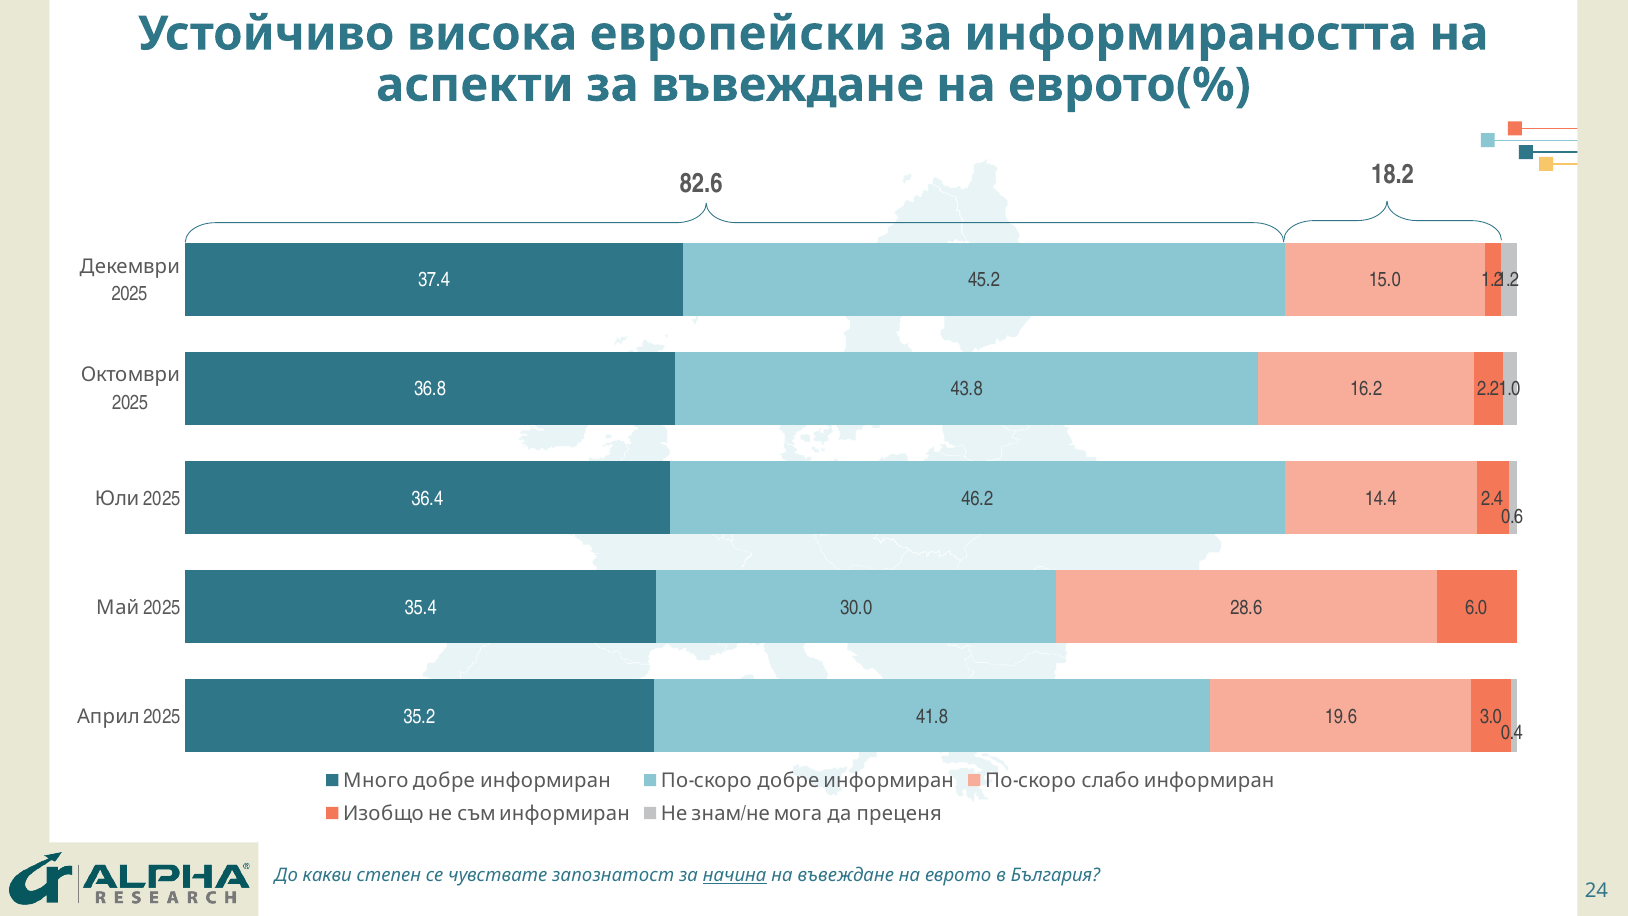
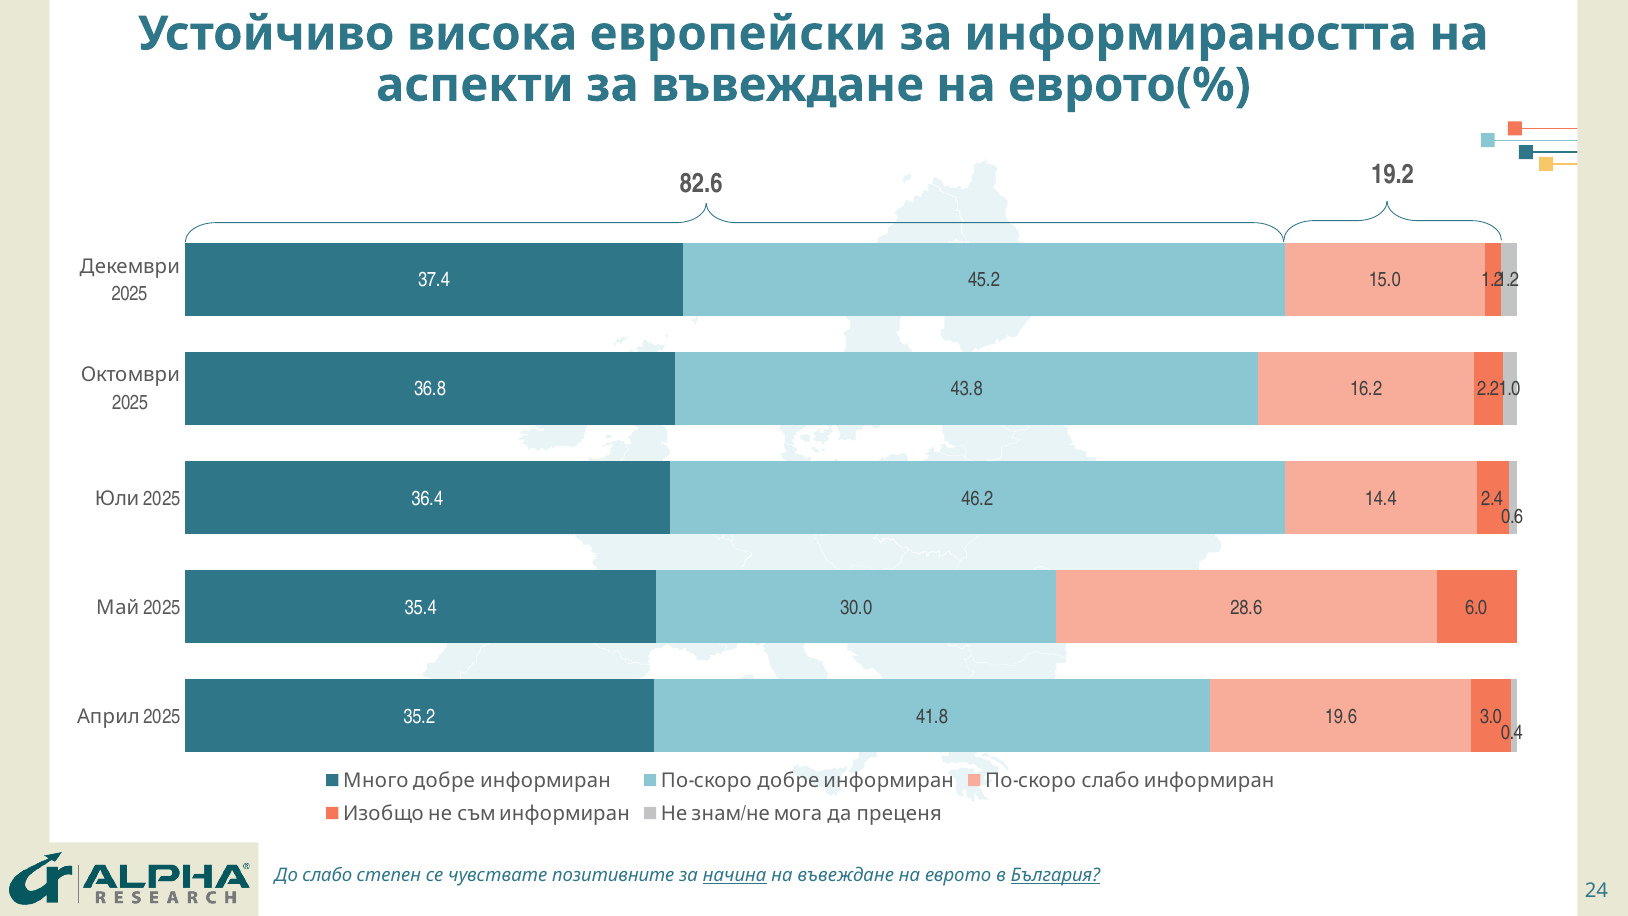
18.2: 18.2 -> 19.2
какви: какви -> слабо
запознатост: запознатост -> позитивните
България underline: none -> present
